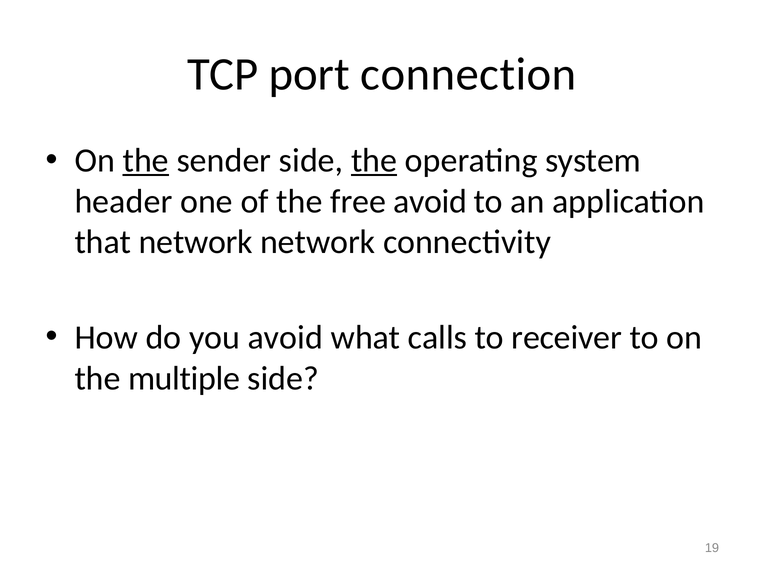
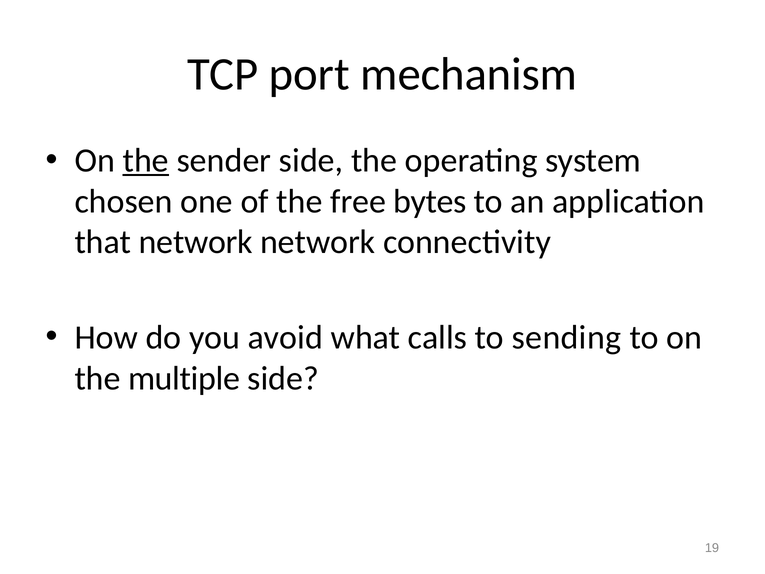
connection: connection -> mechanism
the at (374, 160) underline: present -> none
header: header -> chosen
free avoid: avoid -> bytes
receiver: receiver -> sending
